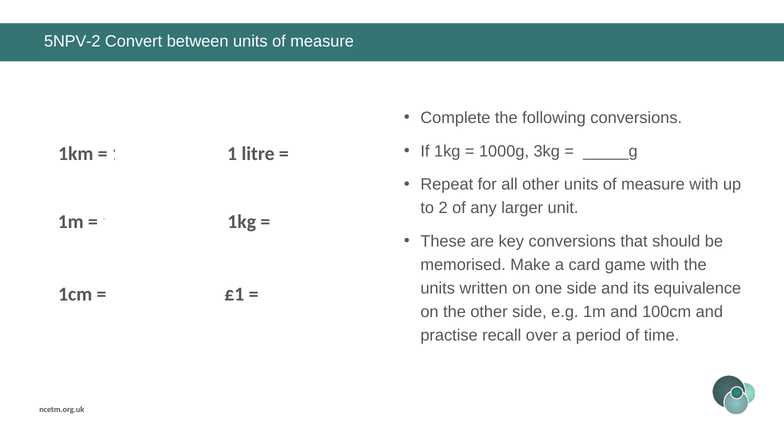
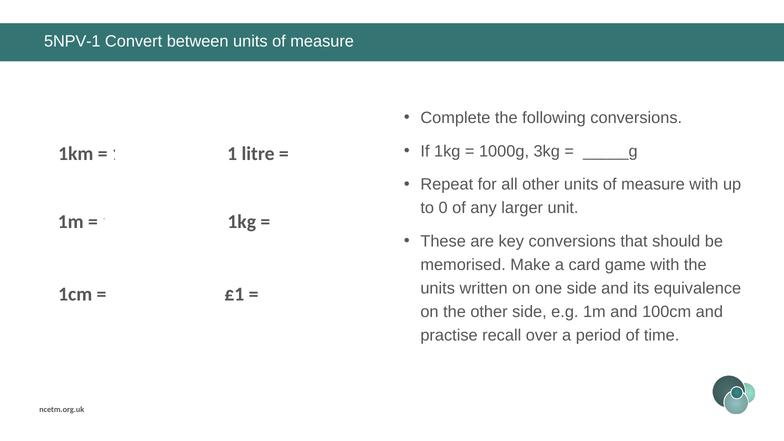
5NPV-2: 5NPV-2 -> 5NPV-1
2: 2 -> 0
